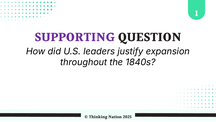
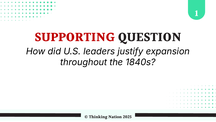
SUPPORTING colour: purple -> red
